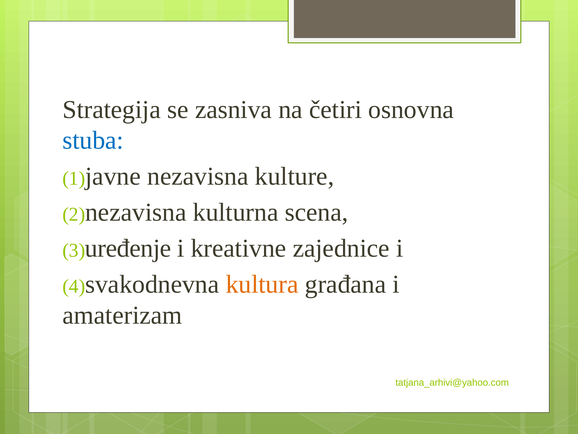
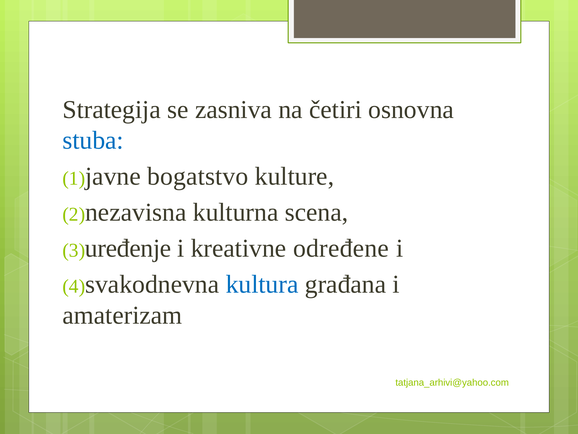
javne nezavisna: nezavisna -> bogatstvo
zajednice: zajednice -> određene
kultura colour: orange -> blue
